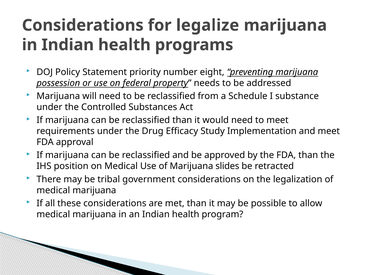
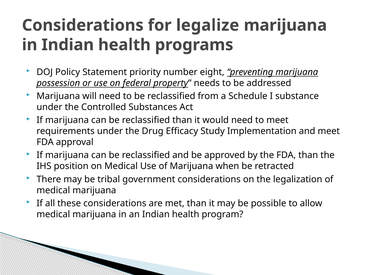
slides: slides -> when
